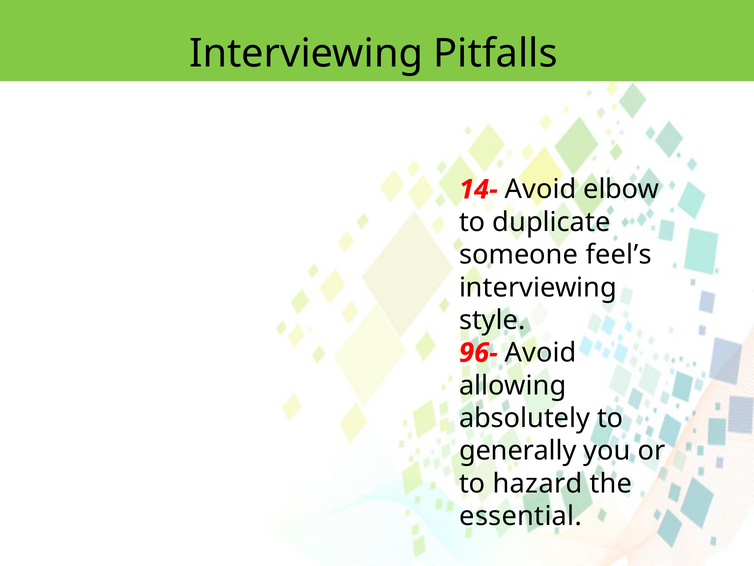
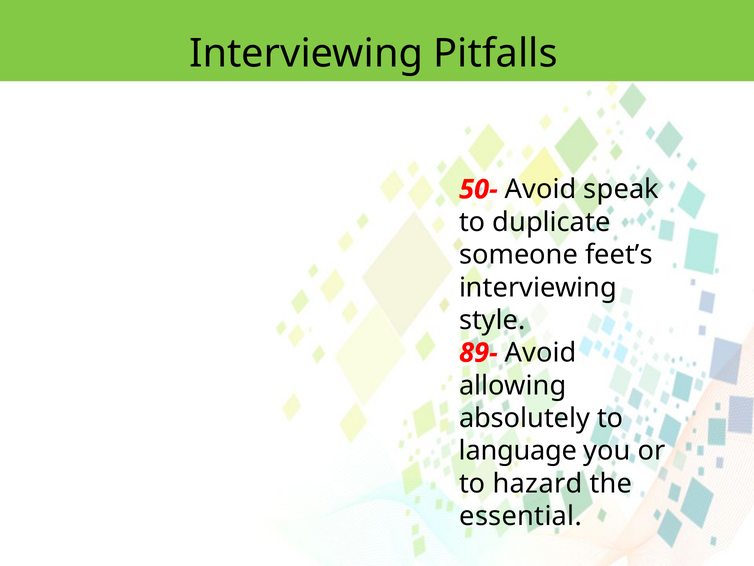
14-: 14- -> 50-
elbow: elbow -> speak
feel’s: feel’s -> feet’s
96-: 96- -> 89-
generally: generally -> language
